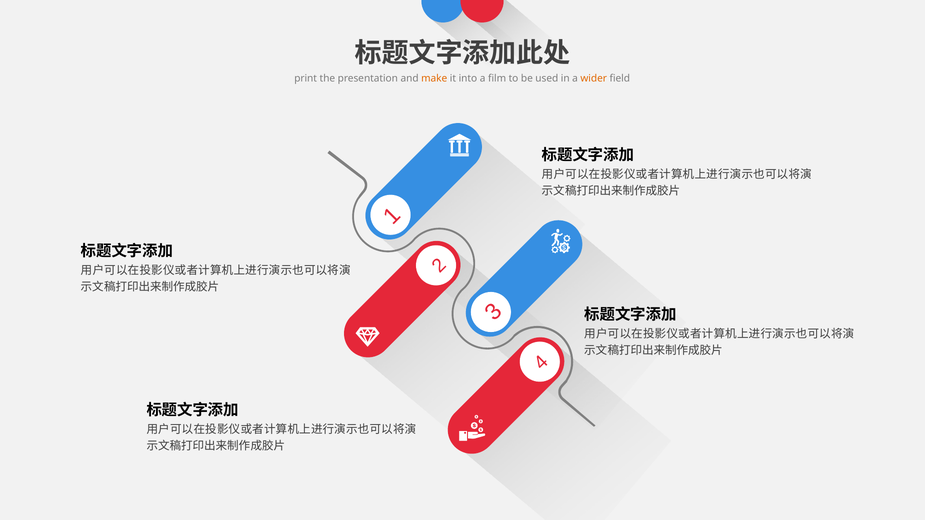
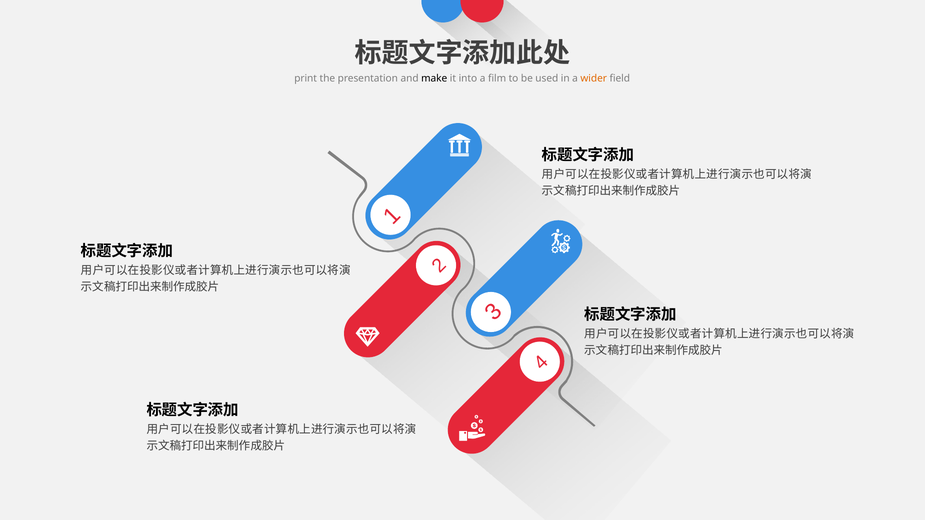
make colour: orange -> black
